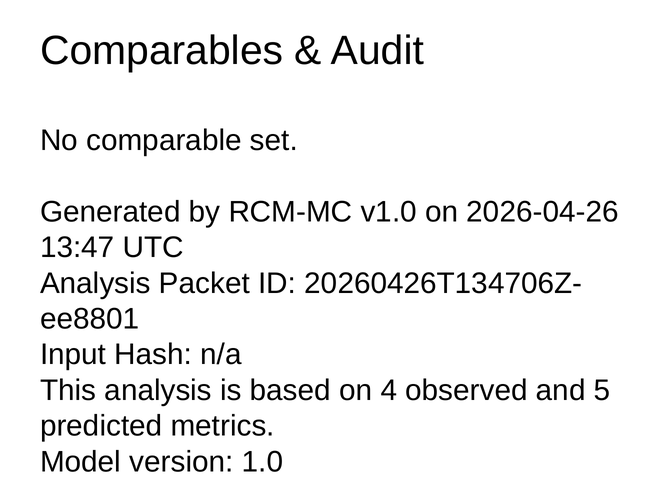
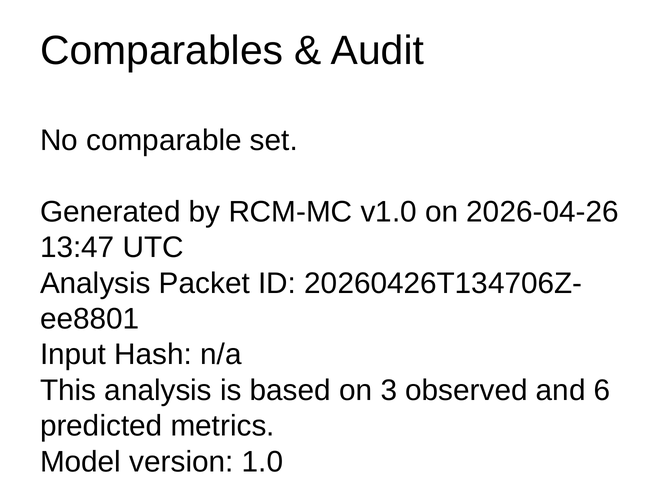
4: 4 -> 3
5: 5 -> 6
